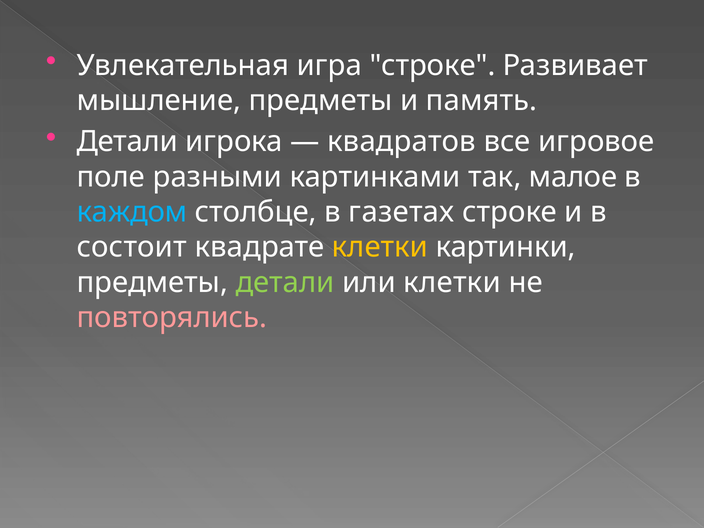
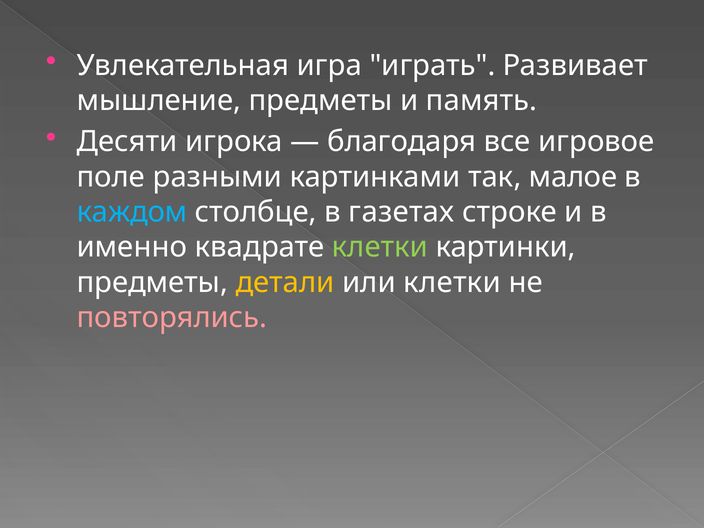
игра строке: строке -> играть
Детали at (127, 142): Детали -> Десяти
квадратов: квадратов -> благодаря
состоит: состоит -> именно
клетки at (380, 247) colour: yellow -> light green
детали at (285, 282) colour: light green -> yellow
